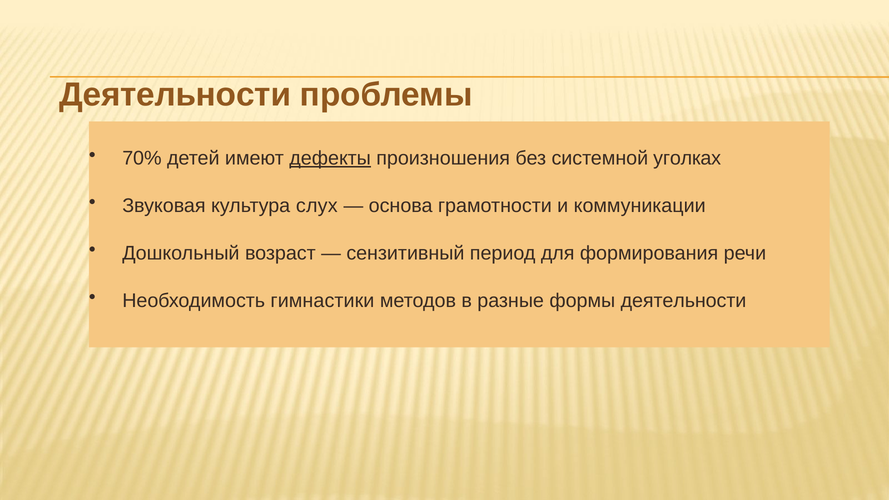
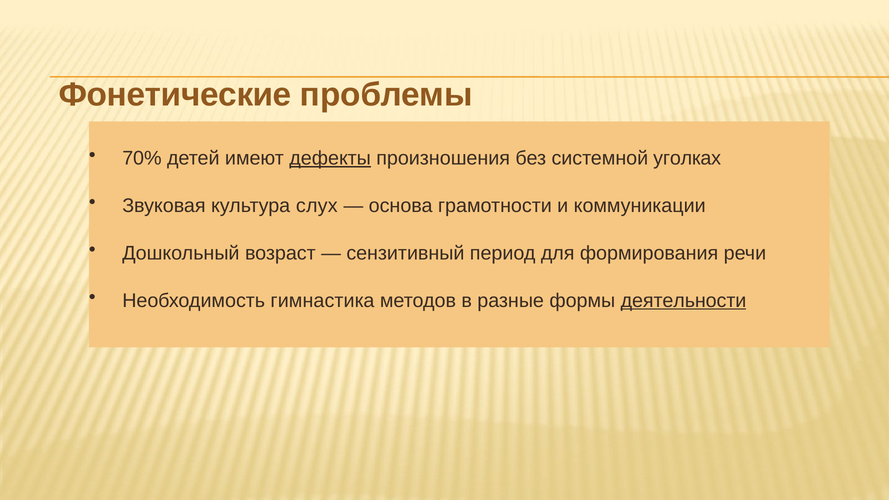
Деятельности at (175, 95): Деятельности -> Фонетические
гимнастики: гимнастики -> гимнастика
деятельности at (684, 301) underline: none -> present
